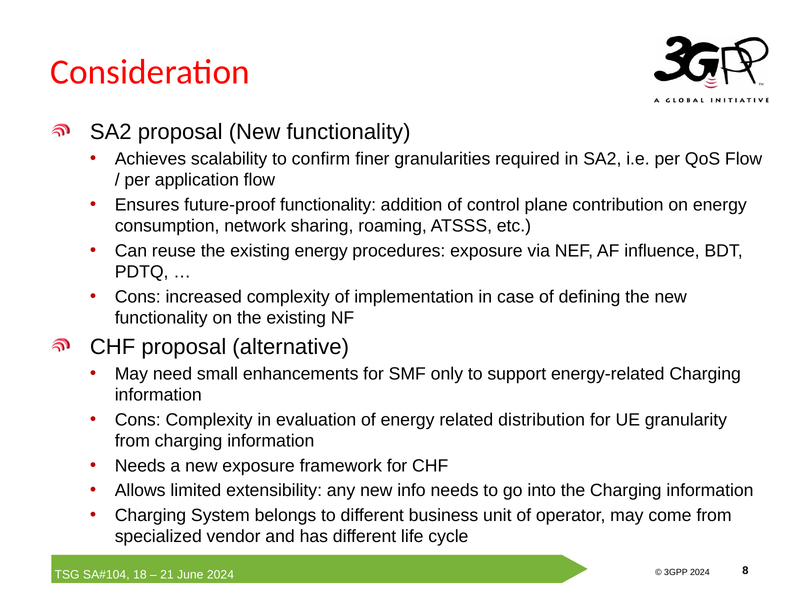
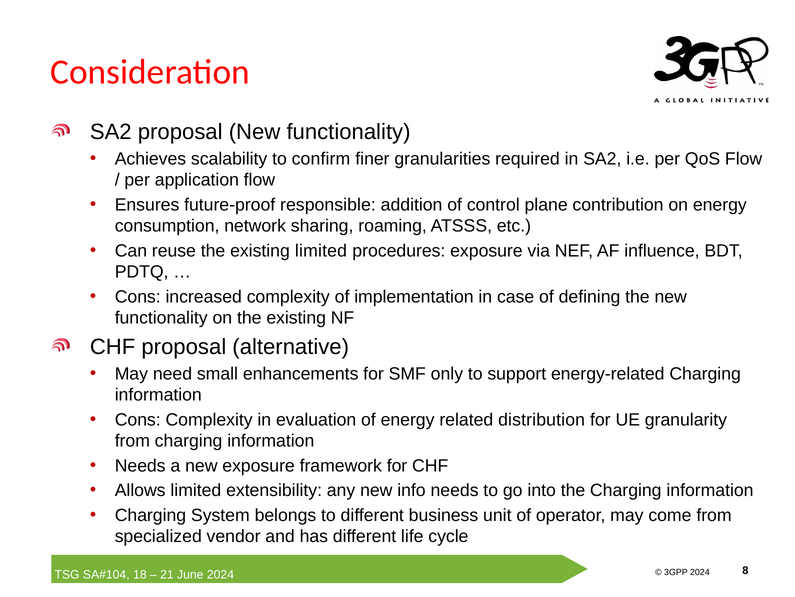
future-proof functionality: functionality -> responsible
existing energy: energy -> limited
